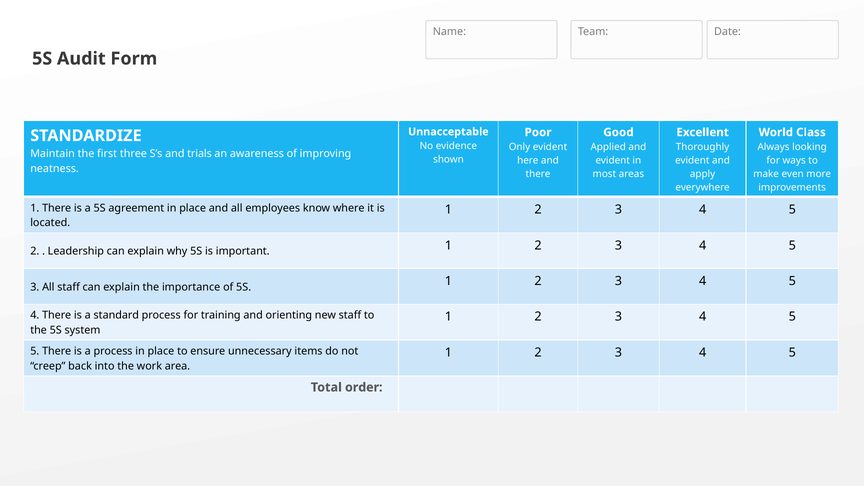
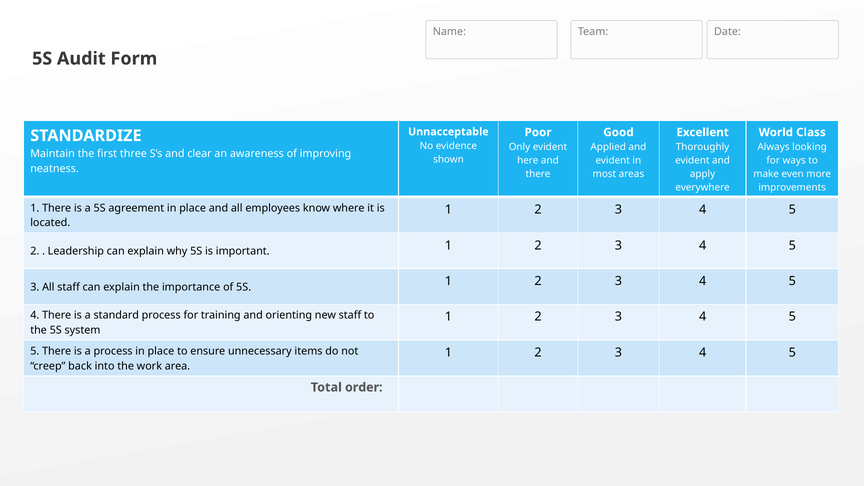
trials: trials -> clear
